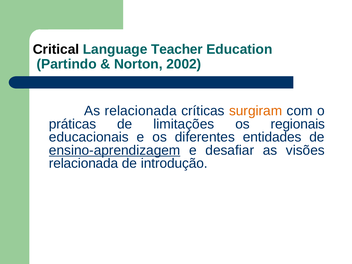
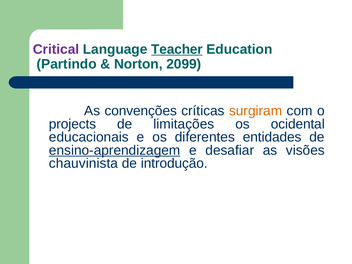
Critical colour: black -> purple
Teacher underline: none -> present
2002: 2002 -> 2099
As relacionada: relacionada -> convenções
práticas: práticas -> projects
regionais: regionais -> ocidental
relacionada at (84, 163): relacionada -> chauvinista
